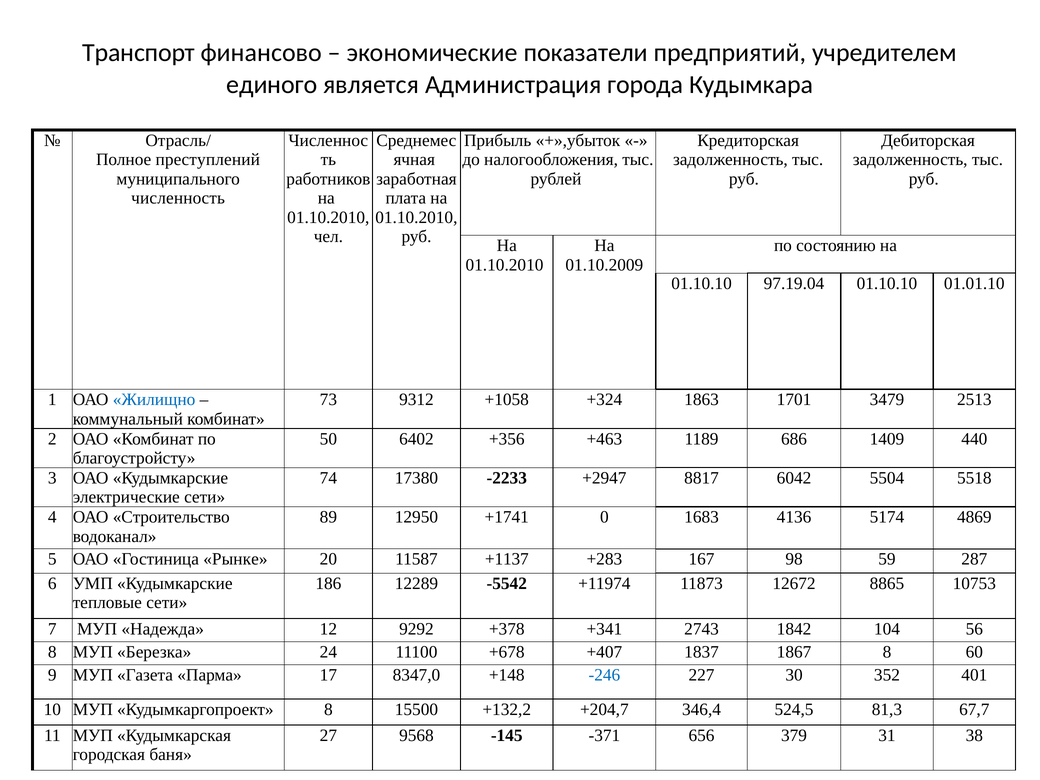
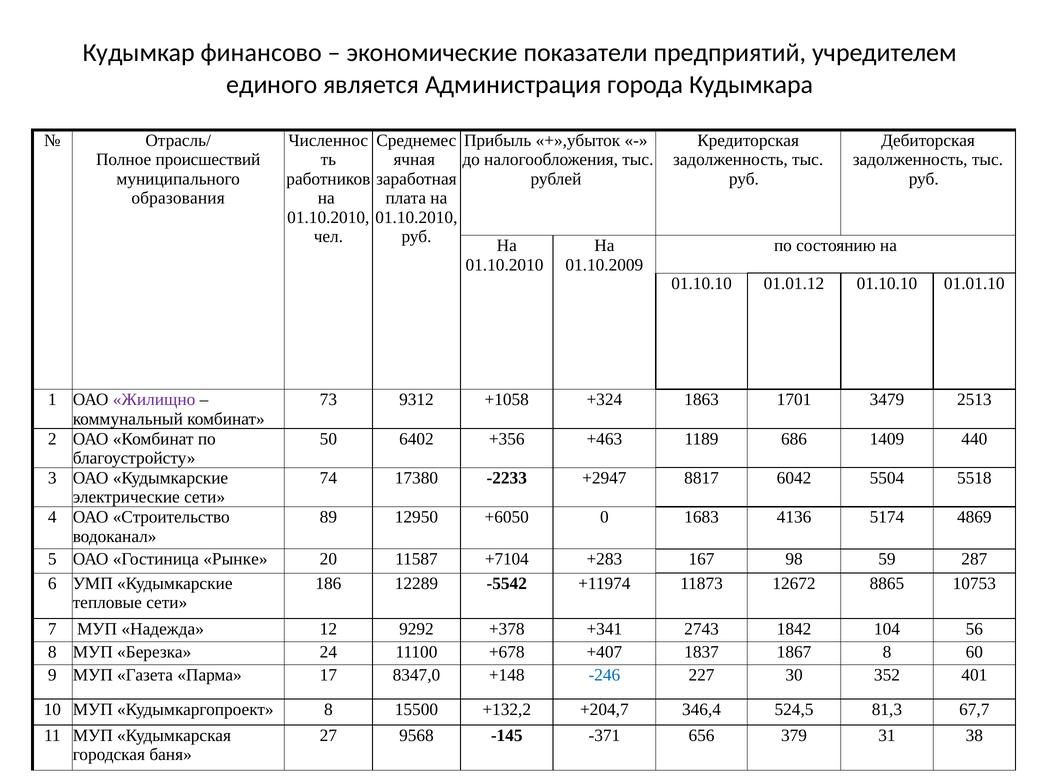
Транспорт: Транспорт -> Кудымкар
преступлений: преступлений -> происшествий
численность: численность -> образования
97.19.04: 97.19.04 -> 01.01.12
Жилищно colour: blue -> purple
+1741: +1741 -> +6050
+1137: +1137 -> +7104
